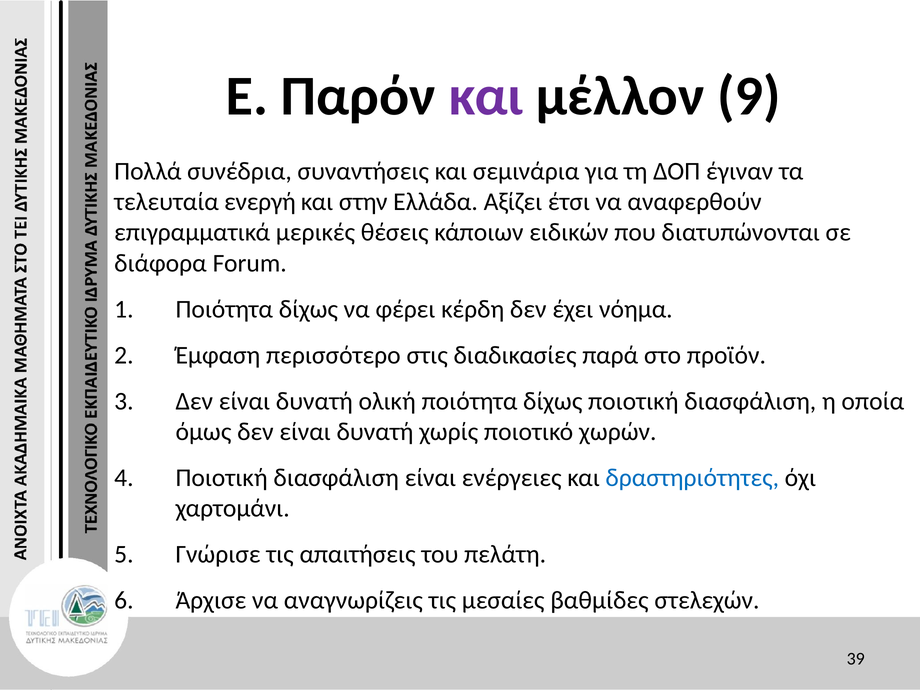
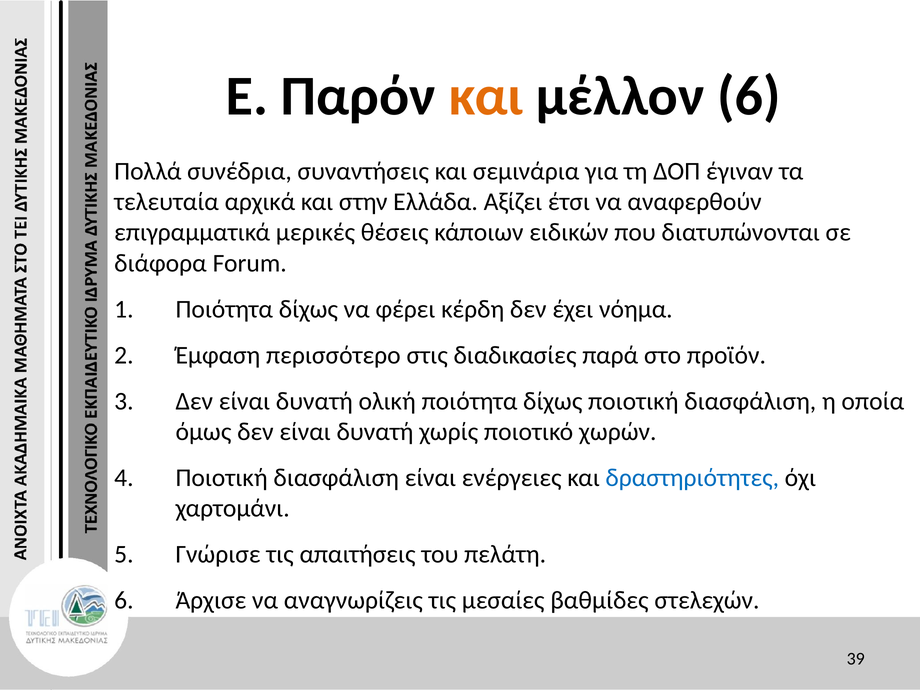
και at (486, 96) colour: purple -> orange
μέλλον 9: 9 -> 6
ενεργή: ενεργή -> αρχικά
